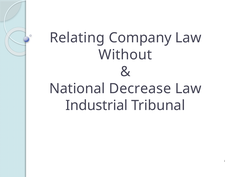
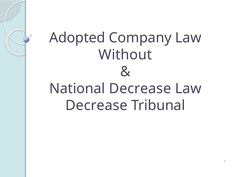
Relating: Relating -> Adopted
Industrial at (97, 105): Industrial -> Decrease
